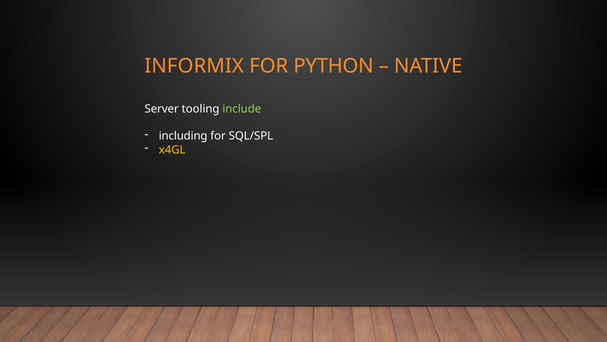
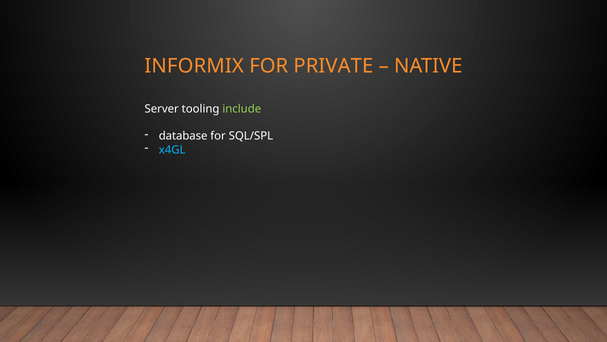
PYTHON: PYTHON -> PRIVATE
including: including -> database
x4GL colour: yellow -> light blue
